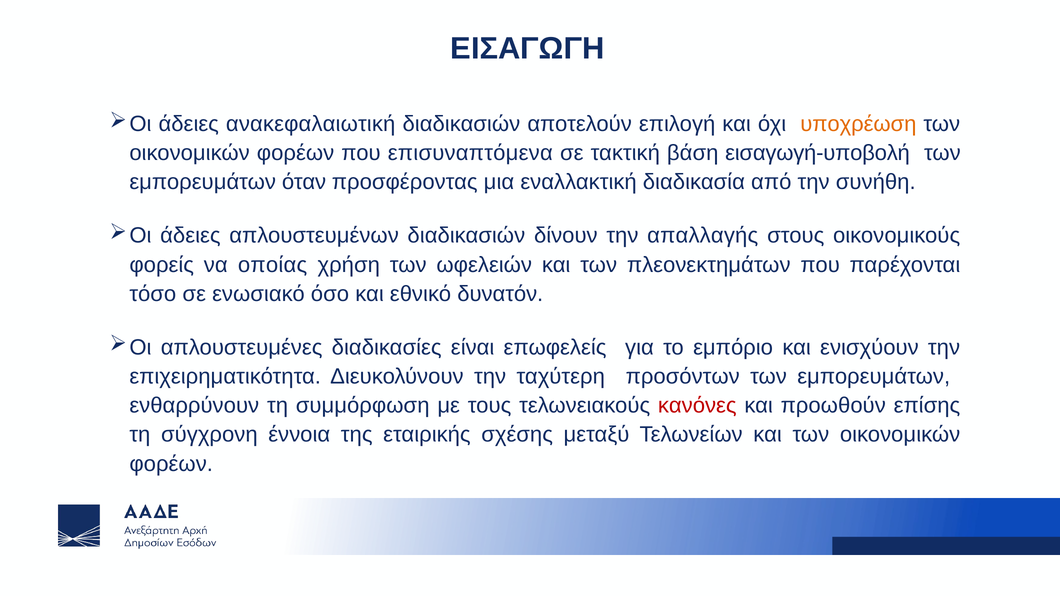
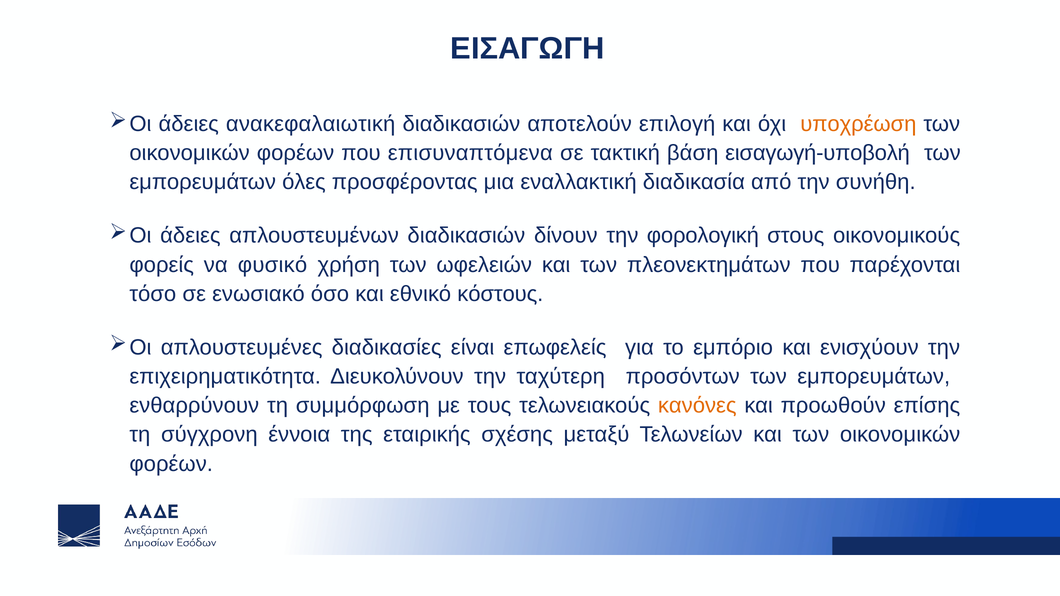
όταν: όταν -> όλες
απαλλαγής: απαλλαγής -> φορολογική
οποίας: οποίας -> φυσικό
δυνατόν: δυνατόν -> κόστους
κανόνες colour: red -> orange
